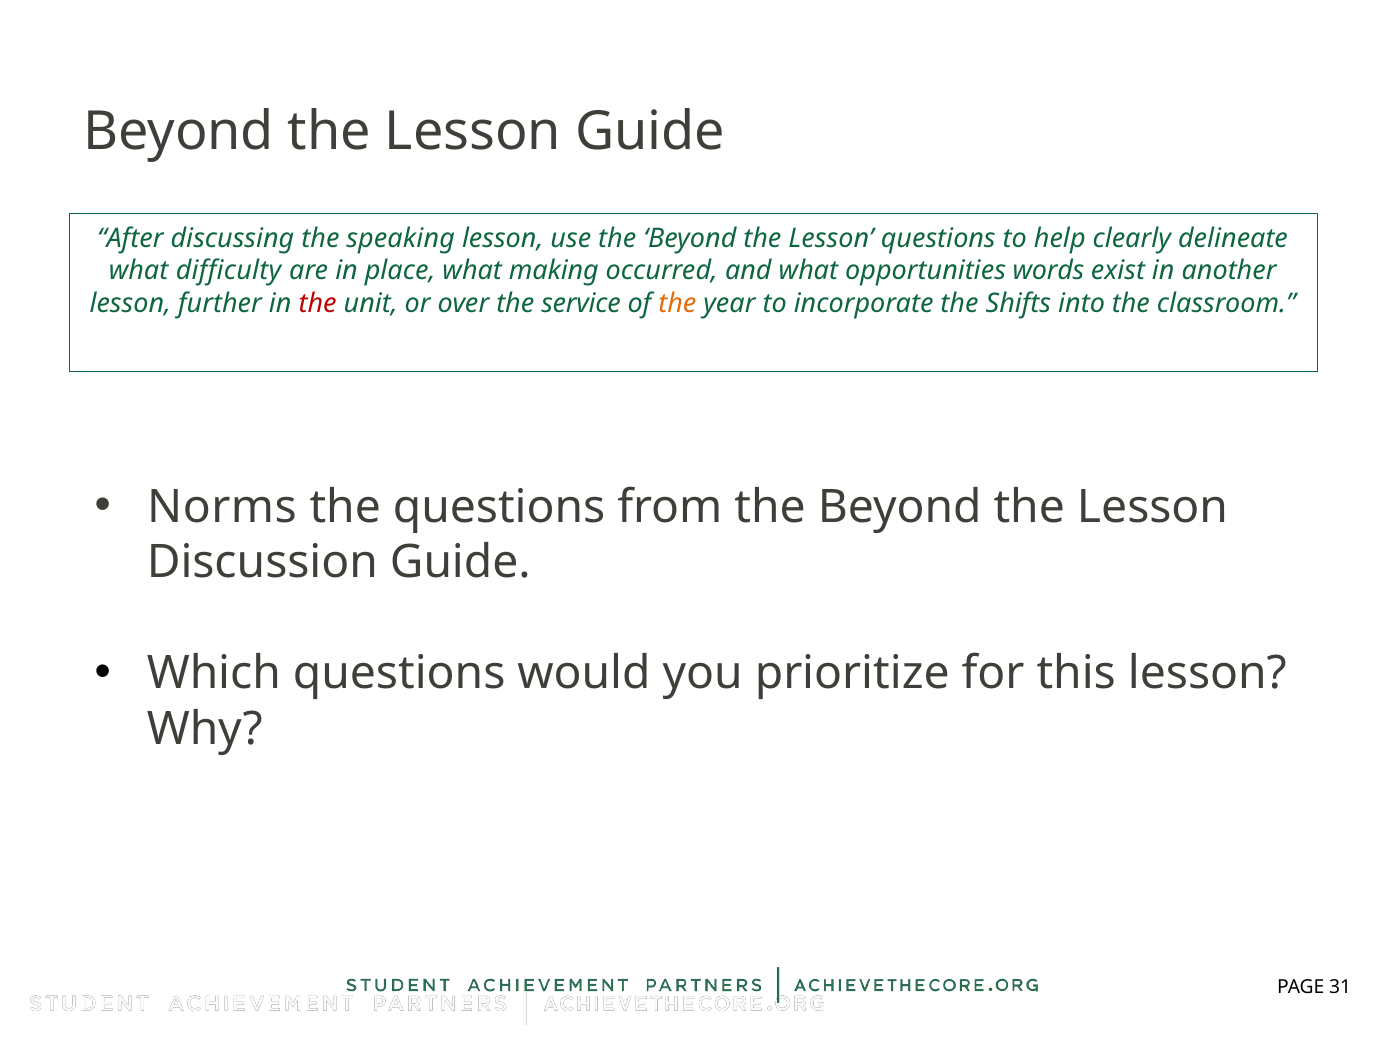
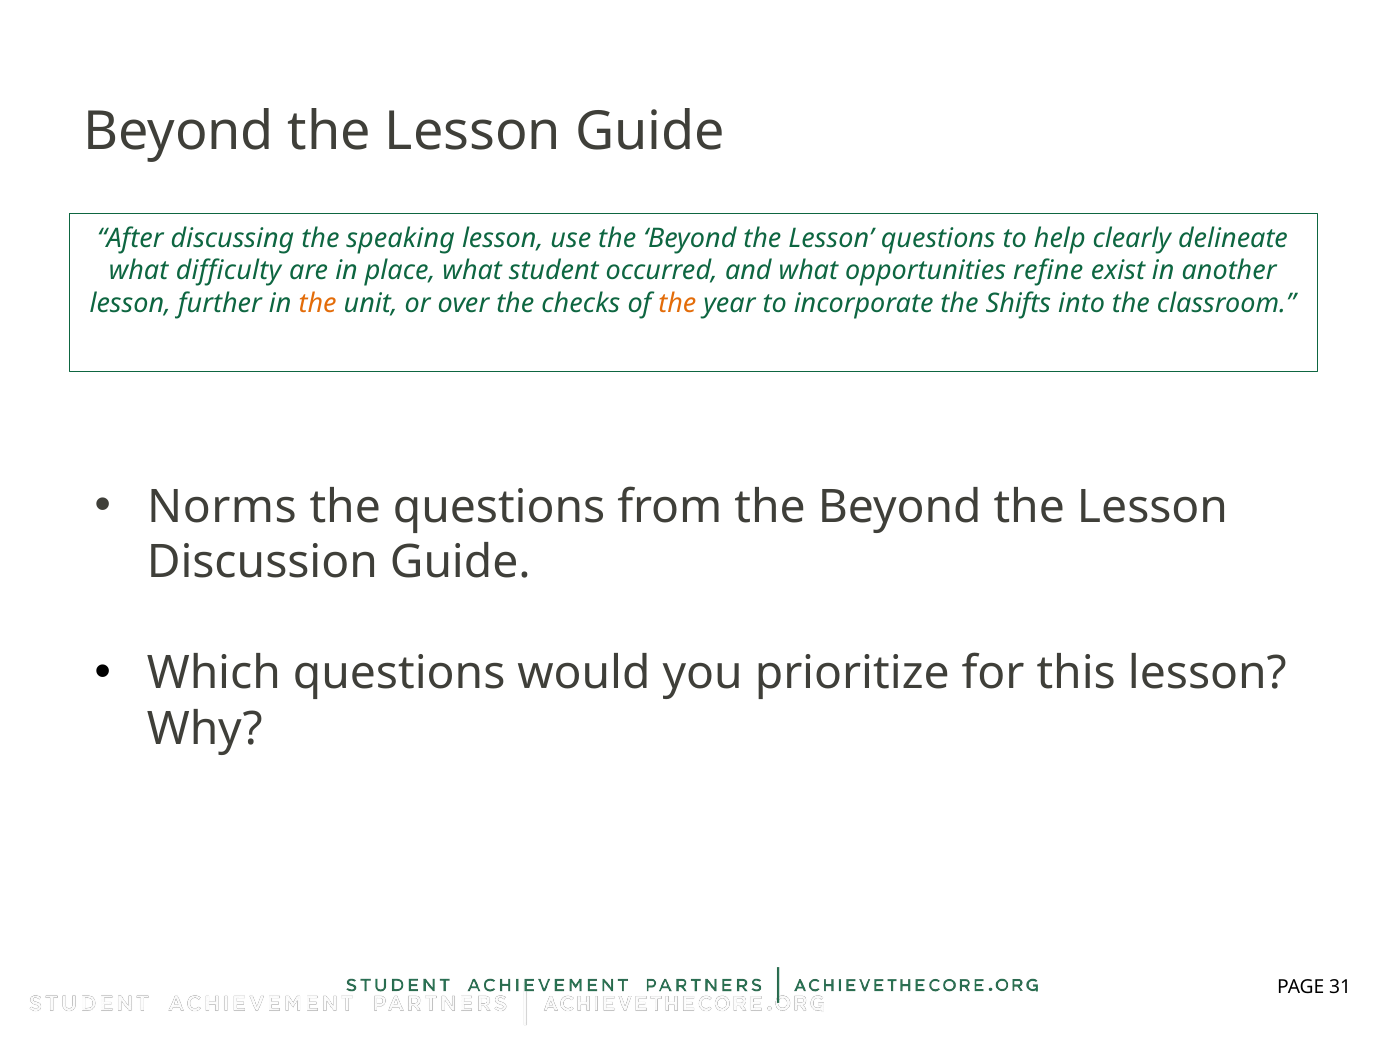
making: making -> student
words: words -> refine
the at (318, 303) colour: red -> orange
service: service -> checks
